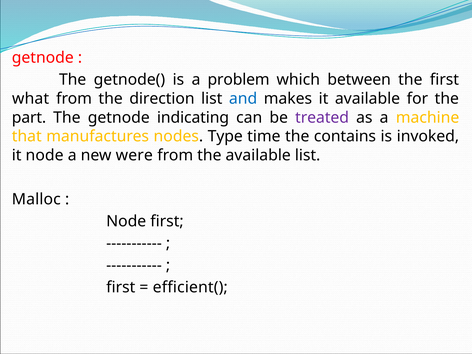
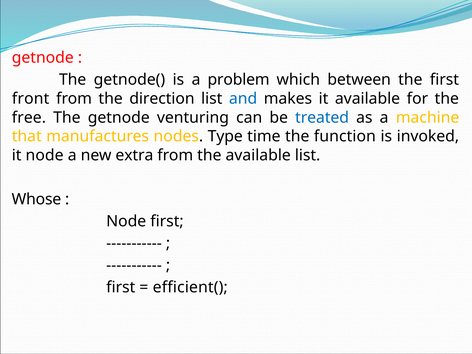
what: what -> front
part: part -> free
indicating: indicating -> venturing
treated colour: purple -> blue
contains: contains -> function
were: were -> extra
Malloc: Malloc -> Whose
